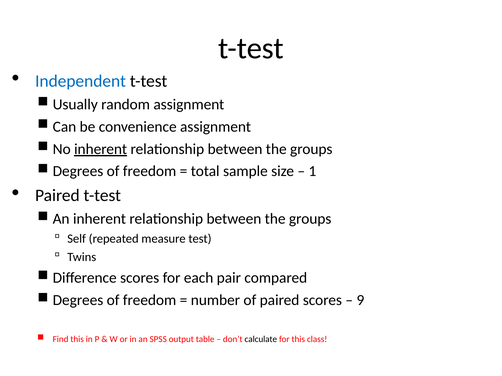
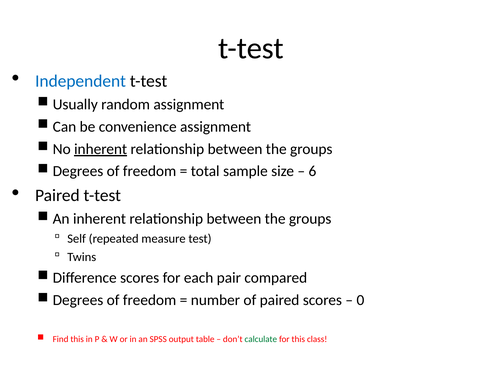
1: 1 -> 6
9: 9 -> 0
calculate colour: black -> green
